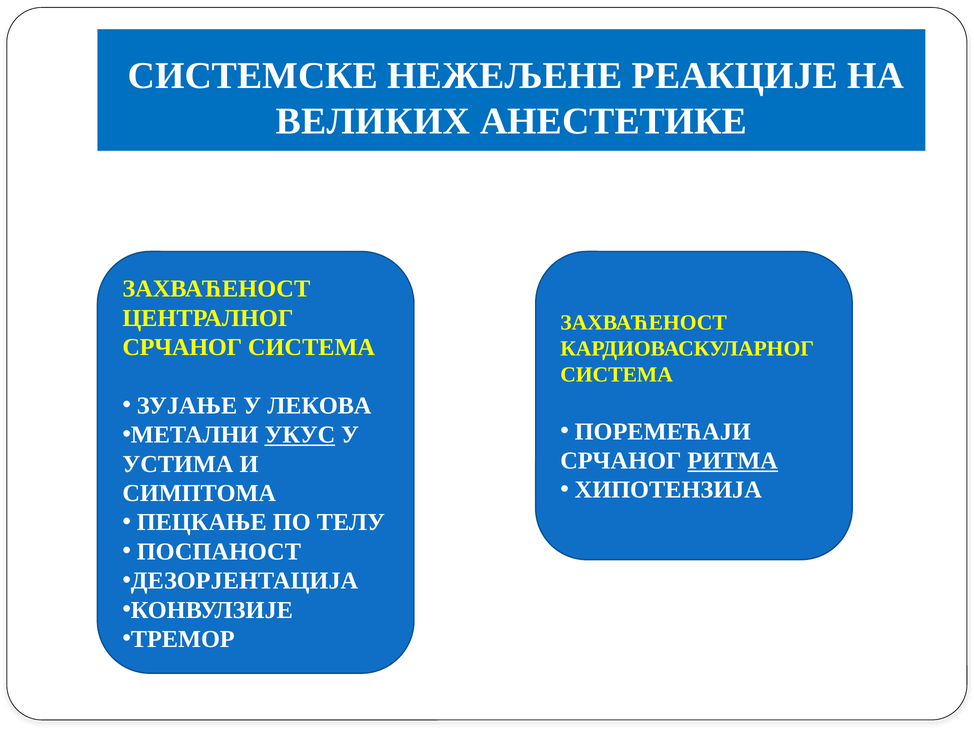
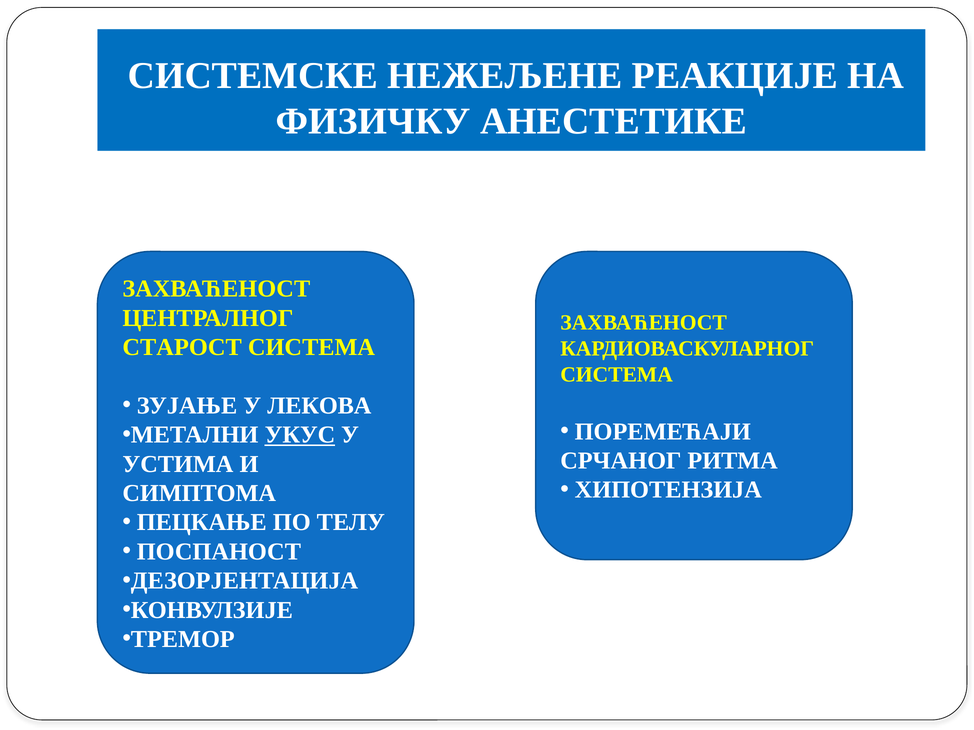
ВЕЛИКИХ: ВЕЛИКИХ -> ФИЗИЧКУ
СРЧАНОГ at (182, 347): СРЧАНОГ -> СТАРОСТ
РИТМА underline: present -> none
